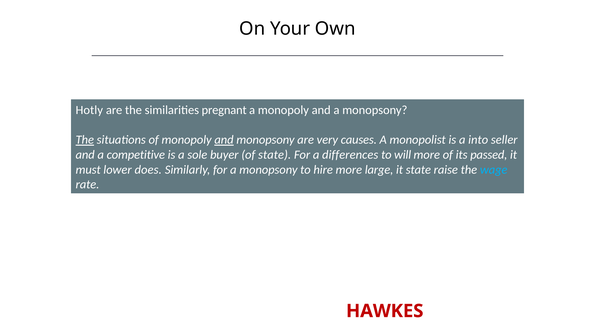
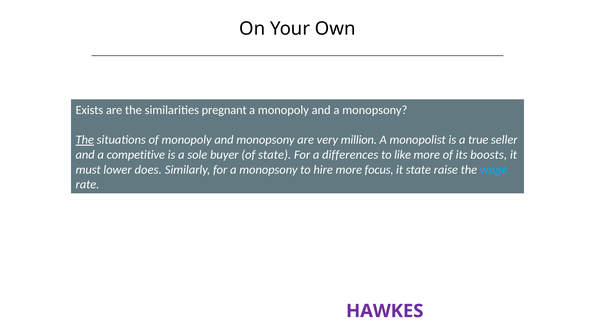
Hotly: Hotly -> Exists
and at (224, 140) underline: present -> none
causes: causes -> million
into: into -> true
will: will -> like
passed: passed -> boosts
large: large -> focus
HAWKES colour: red -> purple
